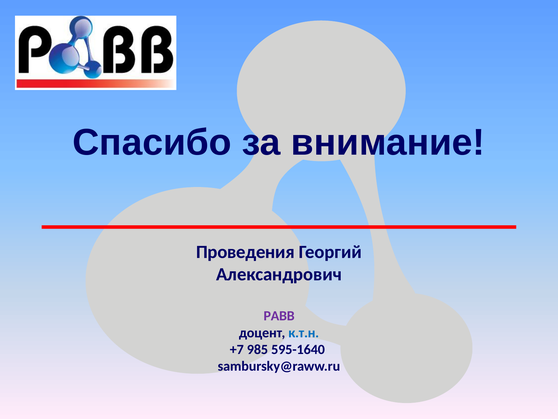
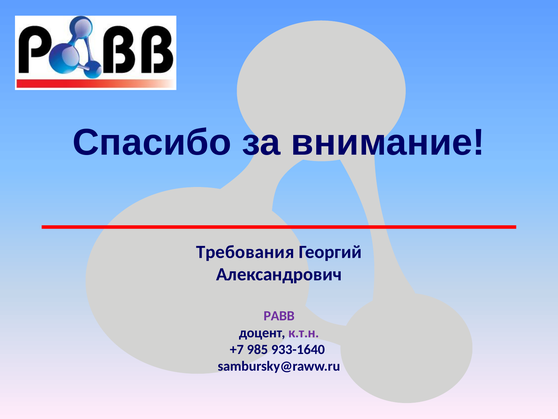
Проведения: Проведения -> Требования
к.т.н colour: blue -> purple
595-1640: 595-1640 -> 933-1640
